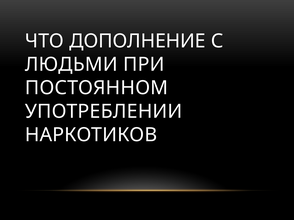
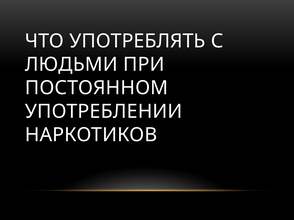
ДОПОЛНЕНИЕ: ДОПОЛНЕНИЕ -> УПОТРЕБЛЯТЬ
